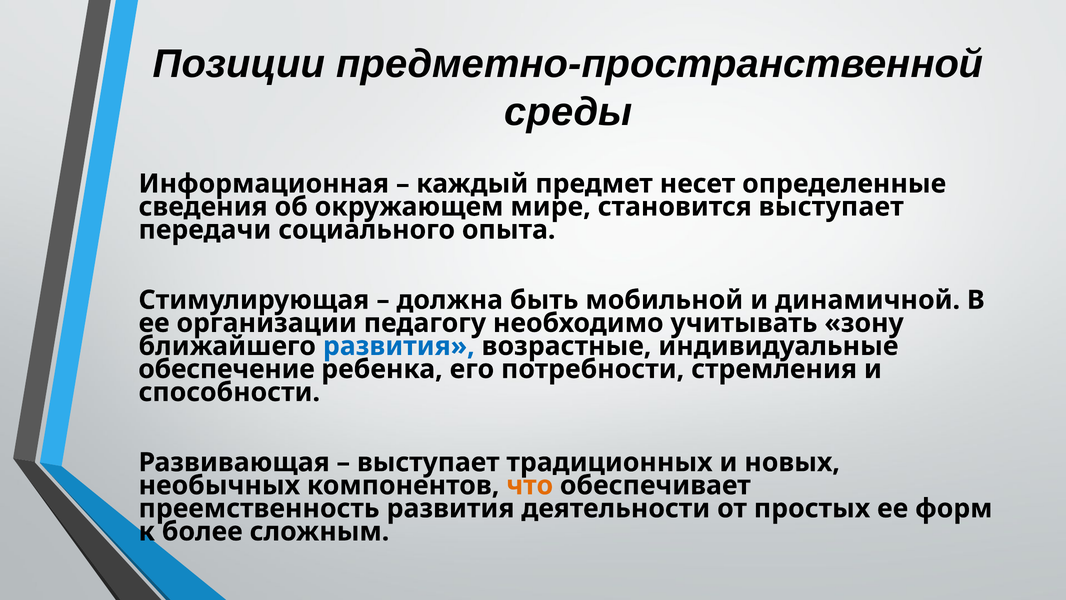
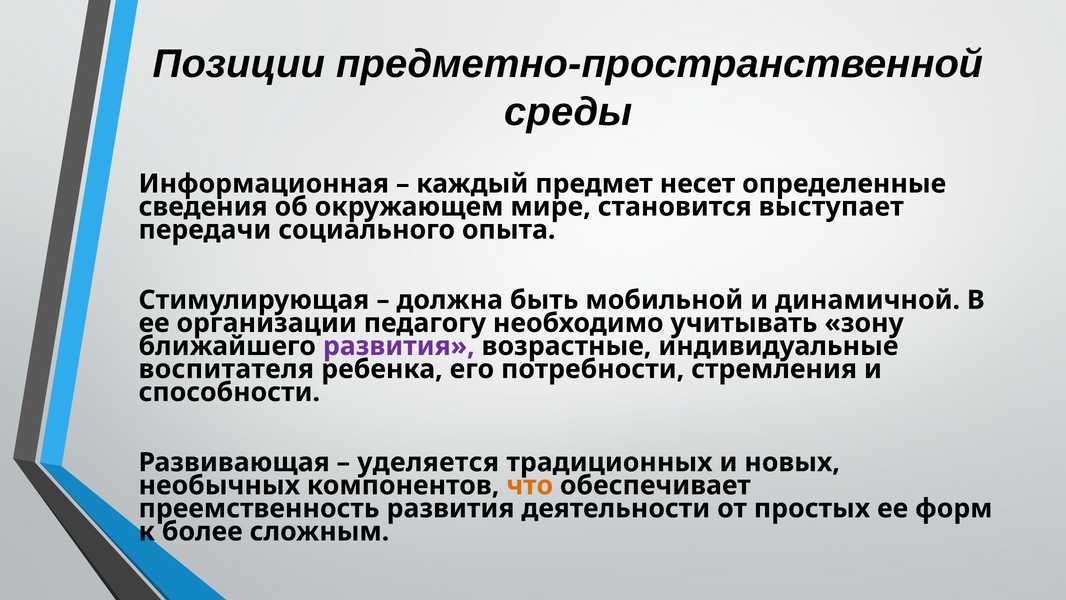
развития at (399, 346) colour: blue -> purple
обеспечение: обеспечение -> воспитателя
выступает at (428, 462): выступает -> уделяется
